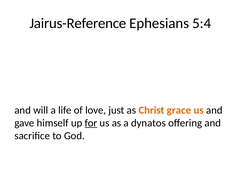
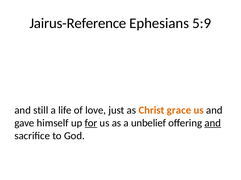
5:4: 5:4 -> 5:9
will: will -> still
dynatos: dynatos -> unbelief
and at (213, 123) underline: none -> present
